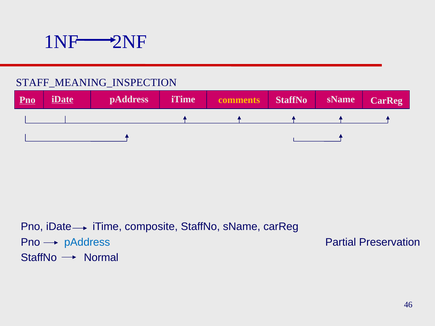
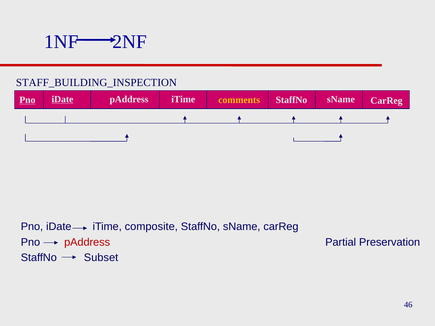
STAFF_MEANING_INSPECTION: STAFF_MEANING_INSPECTION -> STAFF_BUILDING_INSPECTION
pAddress at (87, 242) colour: blue -> red
Normal: Normal -> Subset
